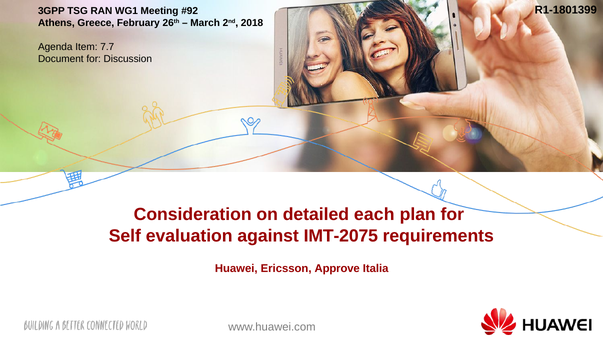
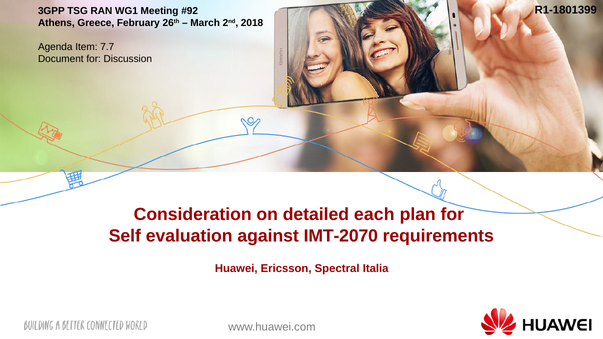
IMT-2075: IMT-2075 -> IMT-2070
Approve: Approve -> Spectral
